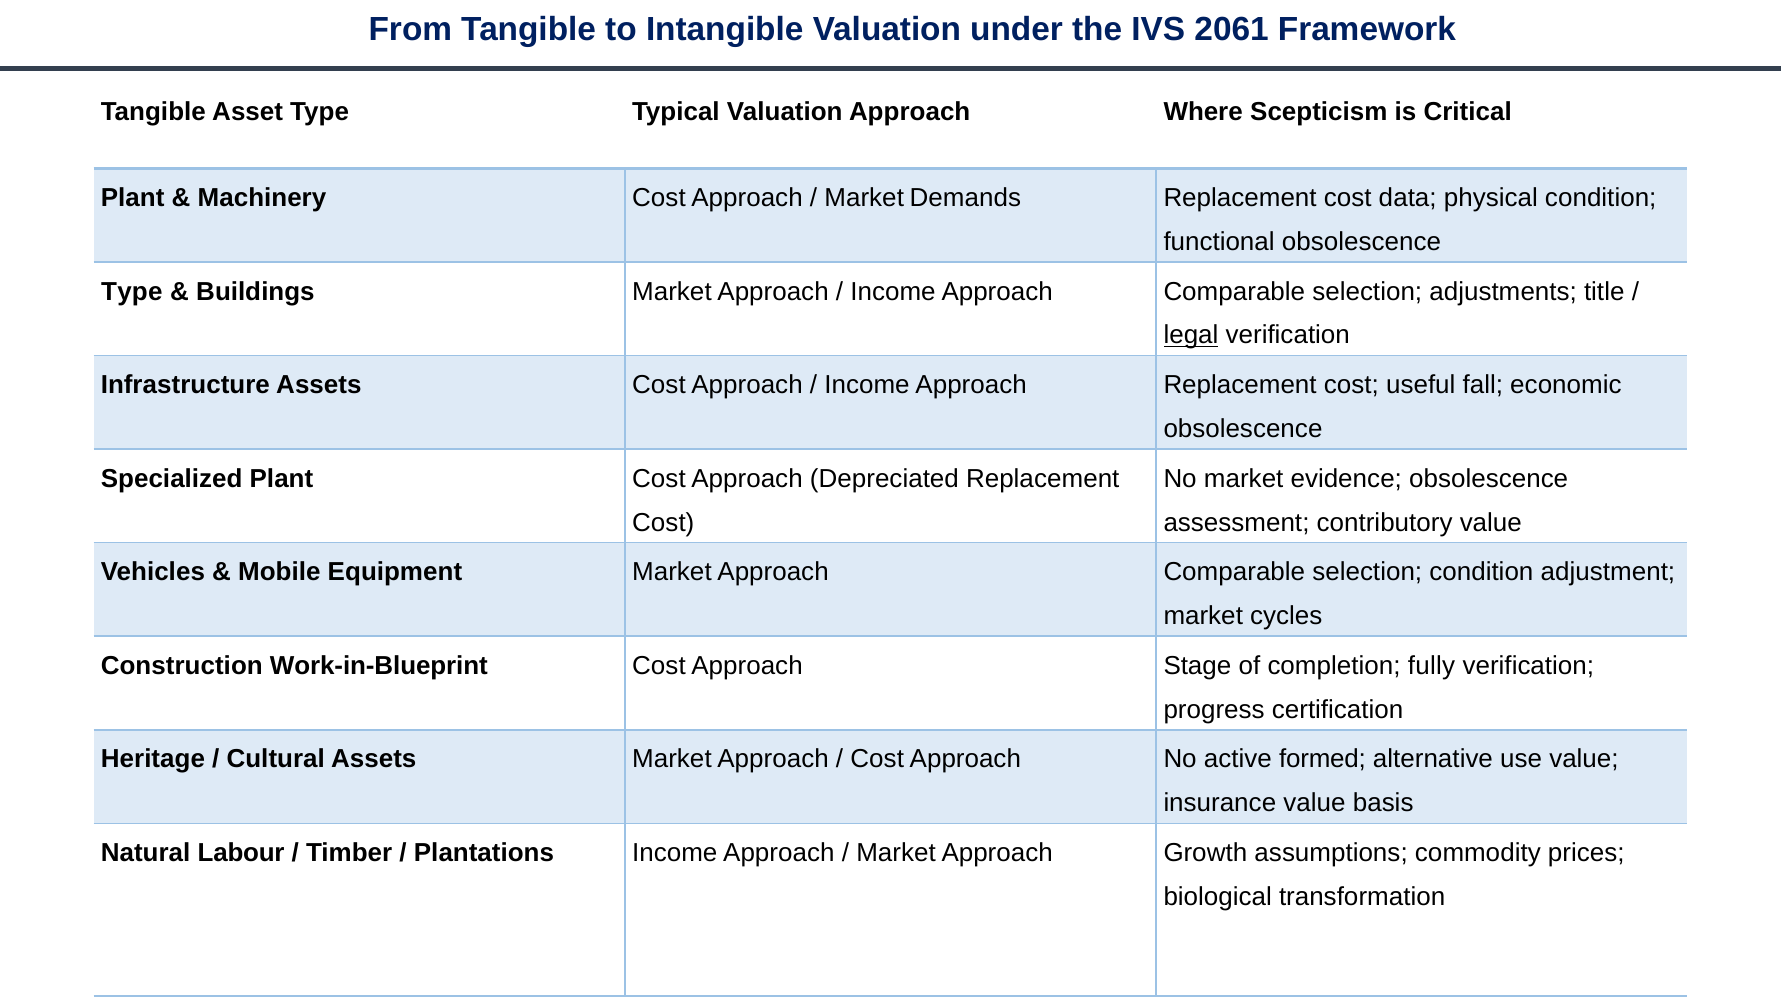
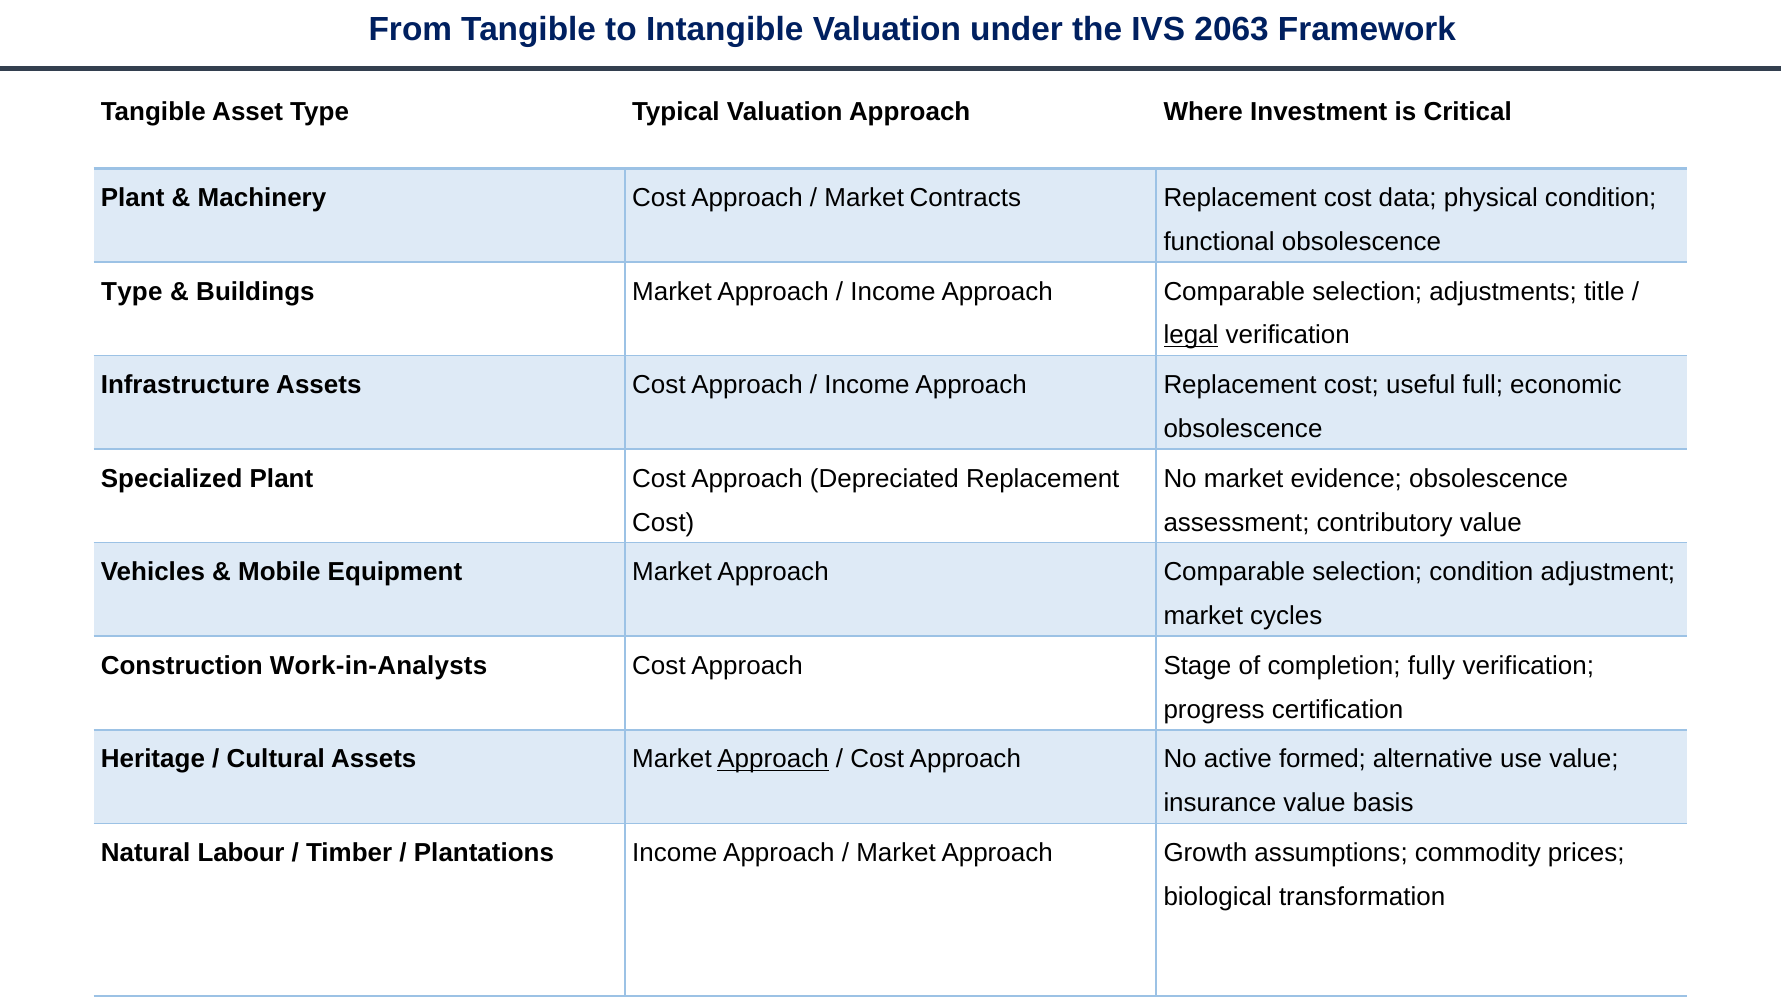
2061: 2061 -> 2063
Scepticism: Scepticism -> Investment
Demands: Demands -> Contracts
fall: fall -> full
Work-in-Blueprint: Work-in-Blueprint -> Work-in-Analysts
Approach at (773, 759) underline: none -> present
